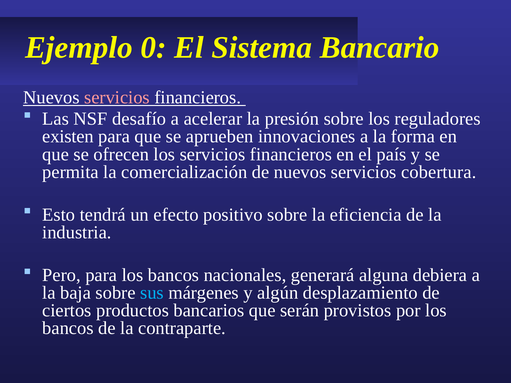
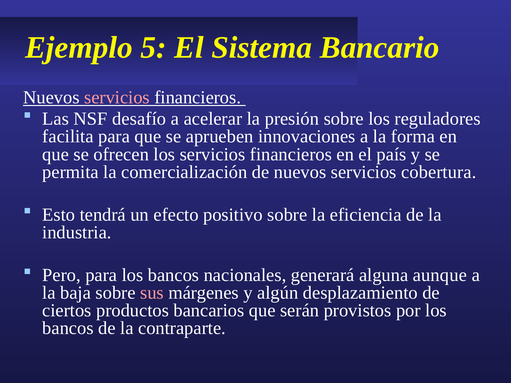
0: 0 -> 5
existen: existen -> facilita
debiera: debiera -> aunque
sus colour: light blue -> pink
